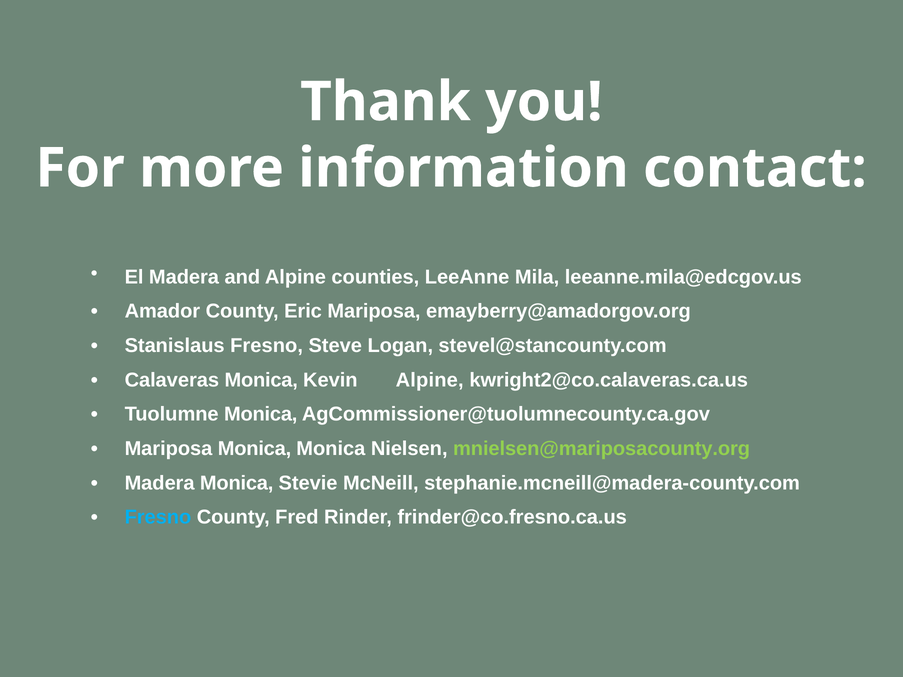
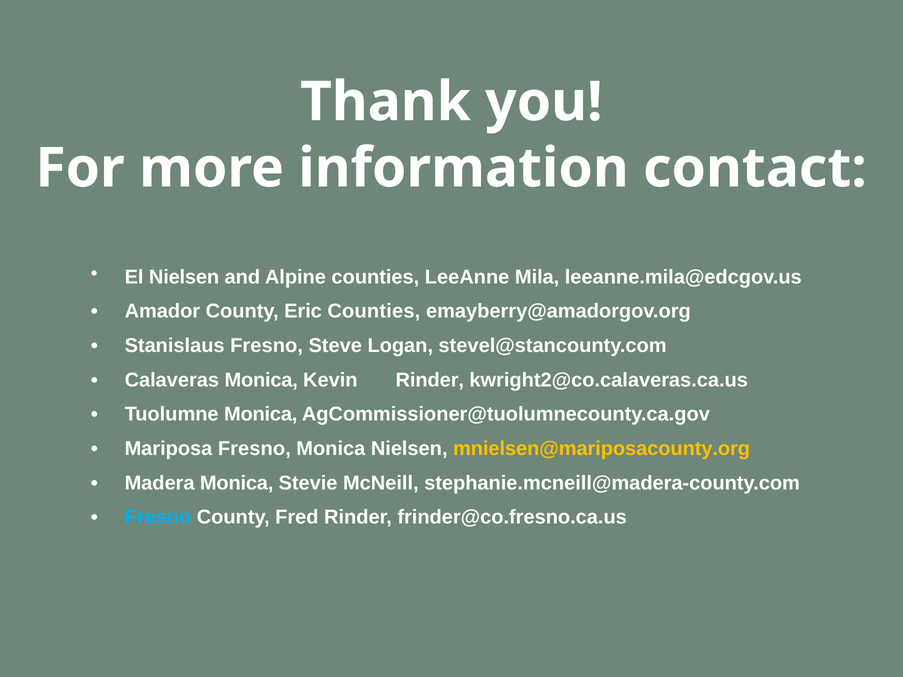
El Madera: Madera -> Nielsen
Eric Mariposa: Mariposa -> Counties
Kevin Alpine: Alpine -> Rinder
Mariposa Monica: Monica -> Fresno
mnielsen@mariposacounty.org colour: light green -> yellow
